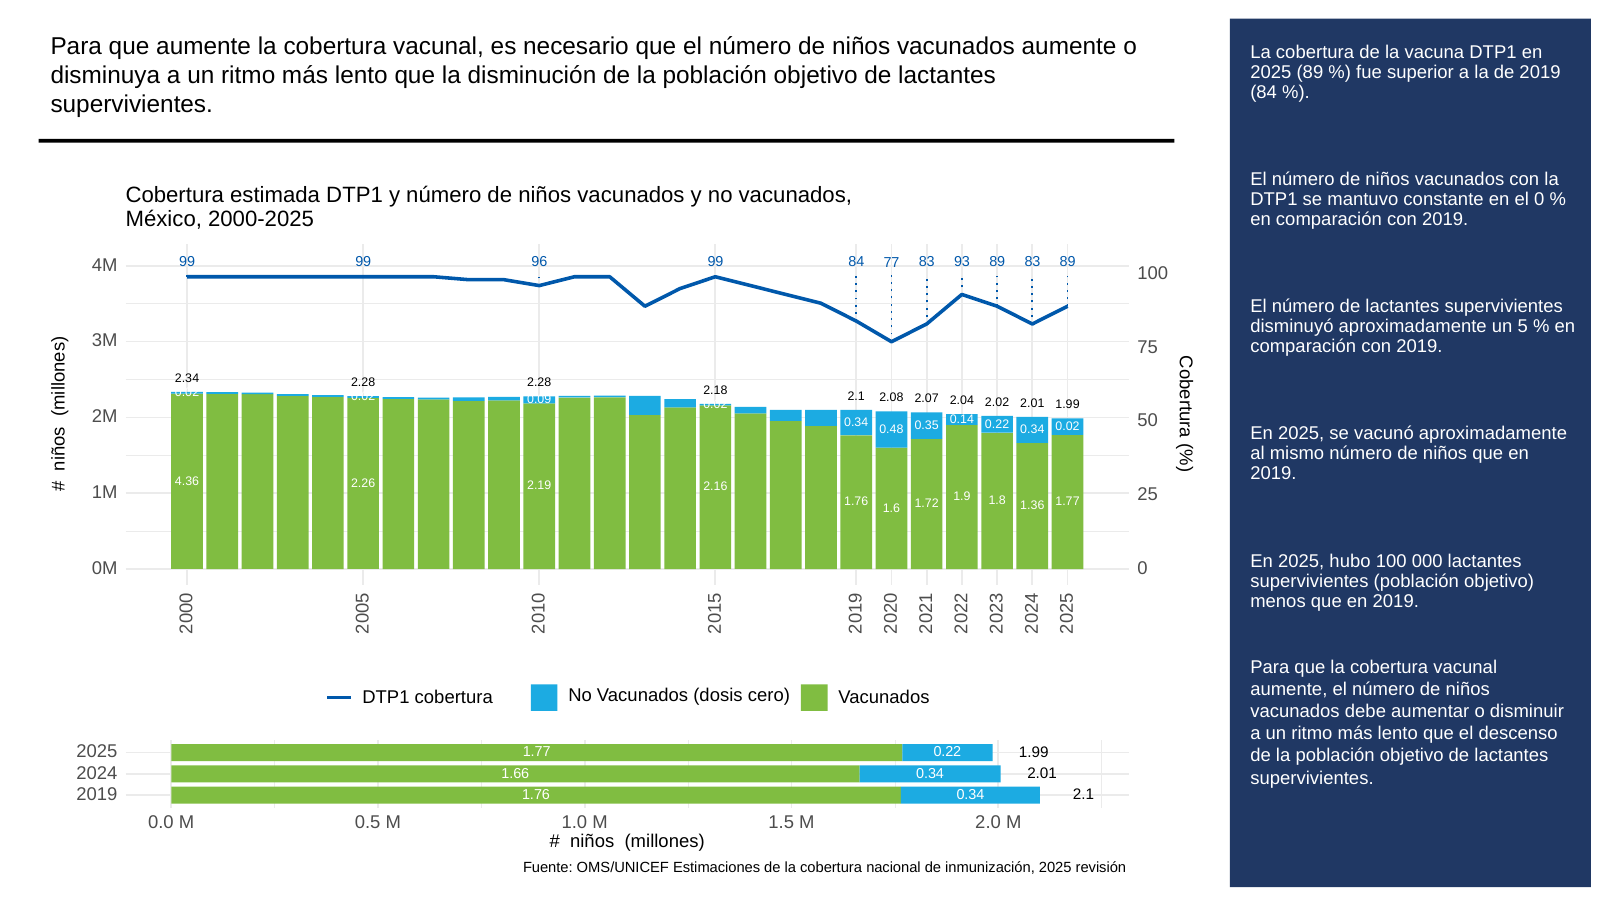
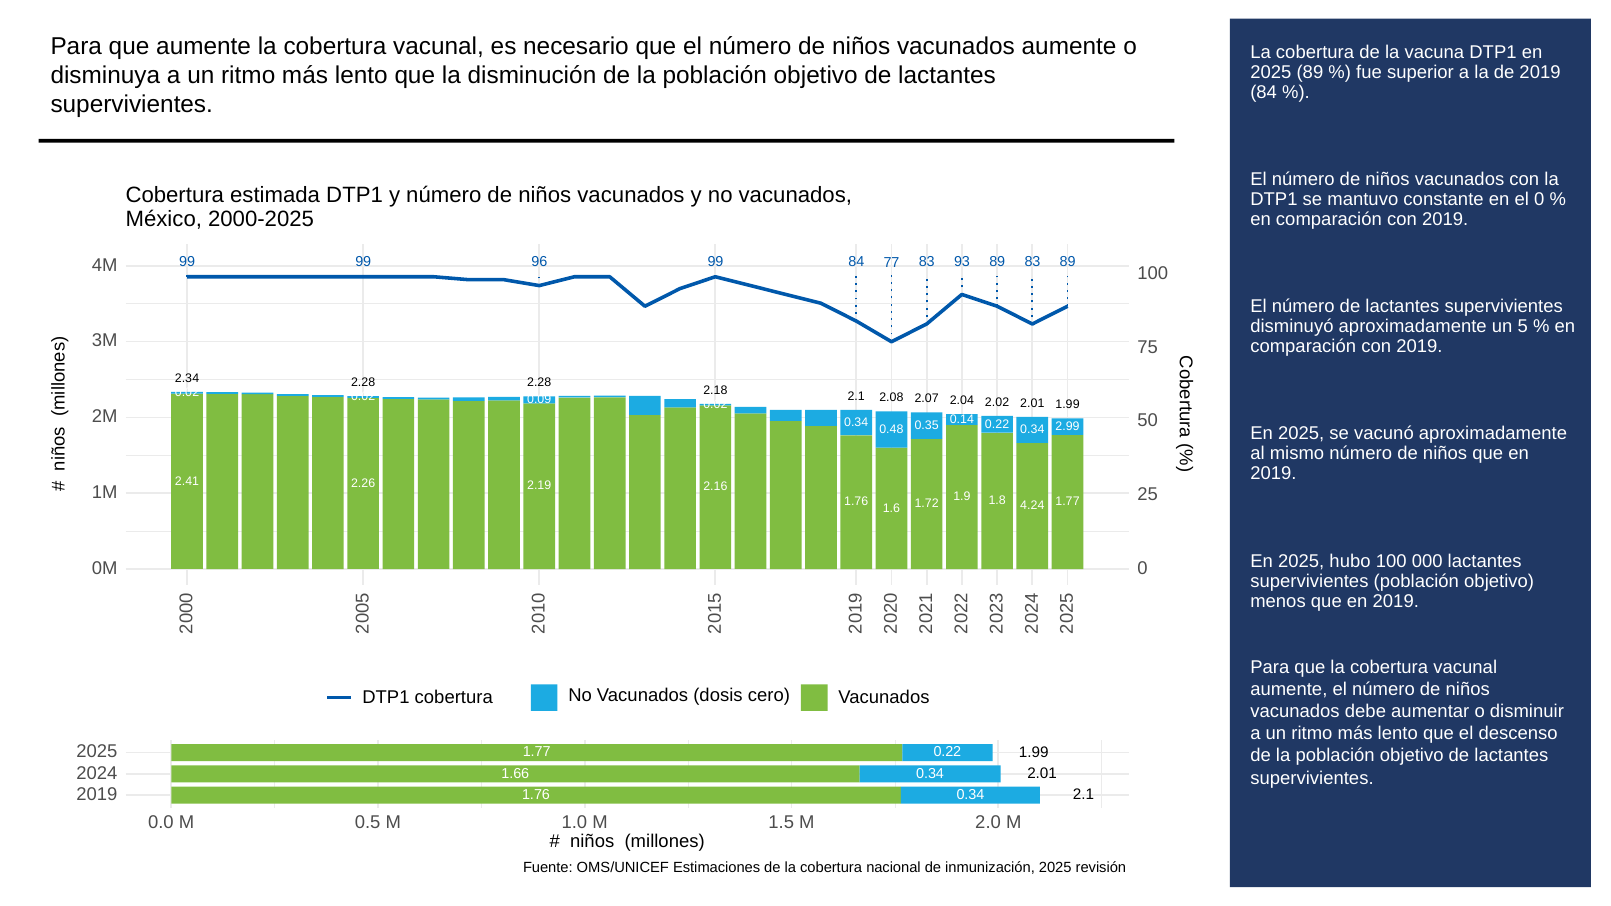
0.02 at (1068, 426): 0.02 -> 2.99
4.36: 4.36 -> 2.41
1.36: 1.36 -> 4.24
